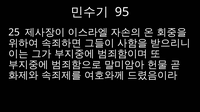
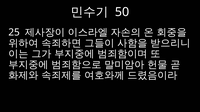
95: 95 -> 50
